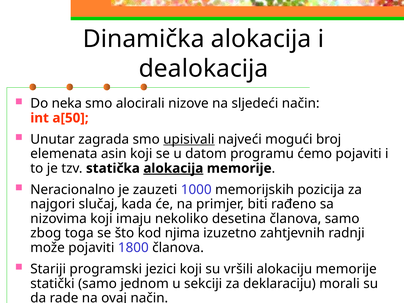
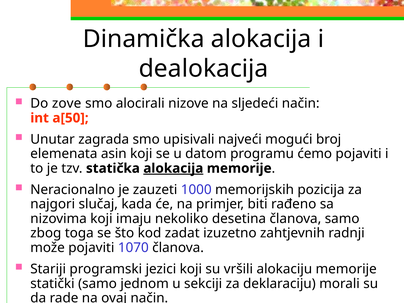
neka: neka -> zove
upisivali underline: present -> none
njima: njima -> zadat
1800: 1800 -> 1070
